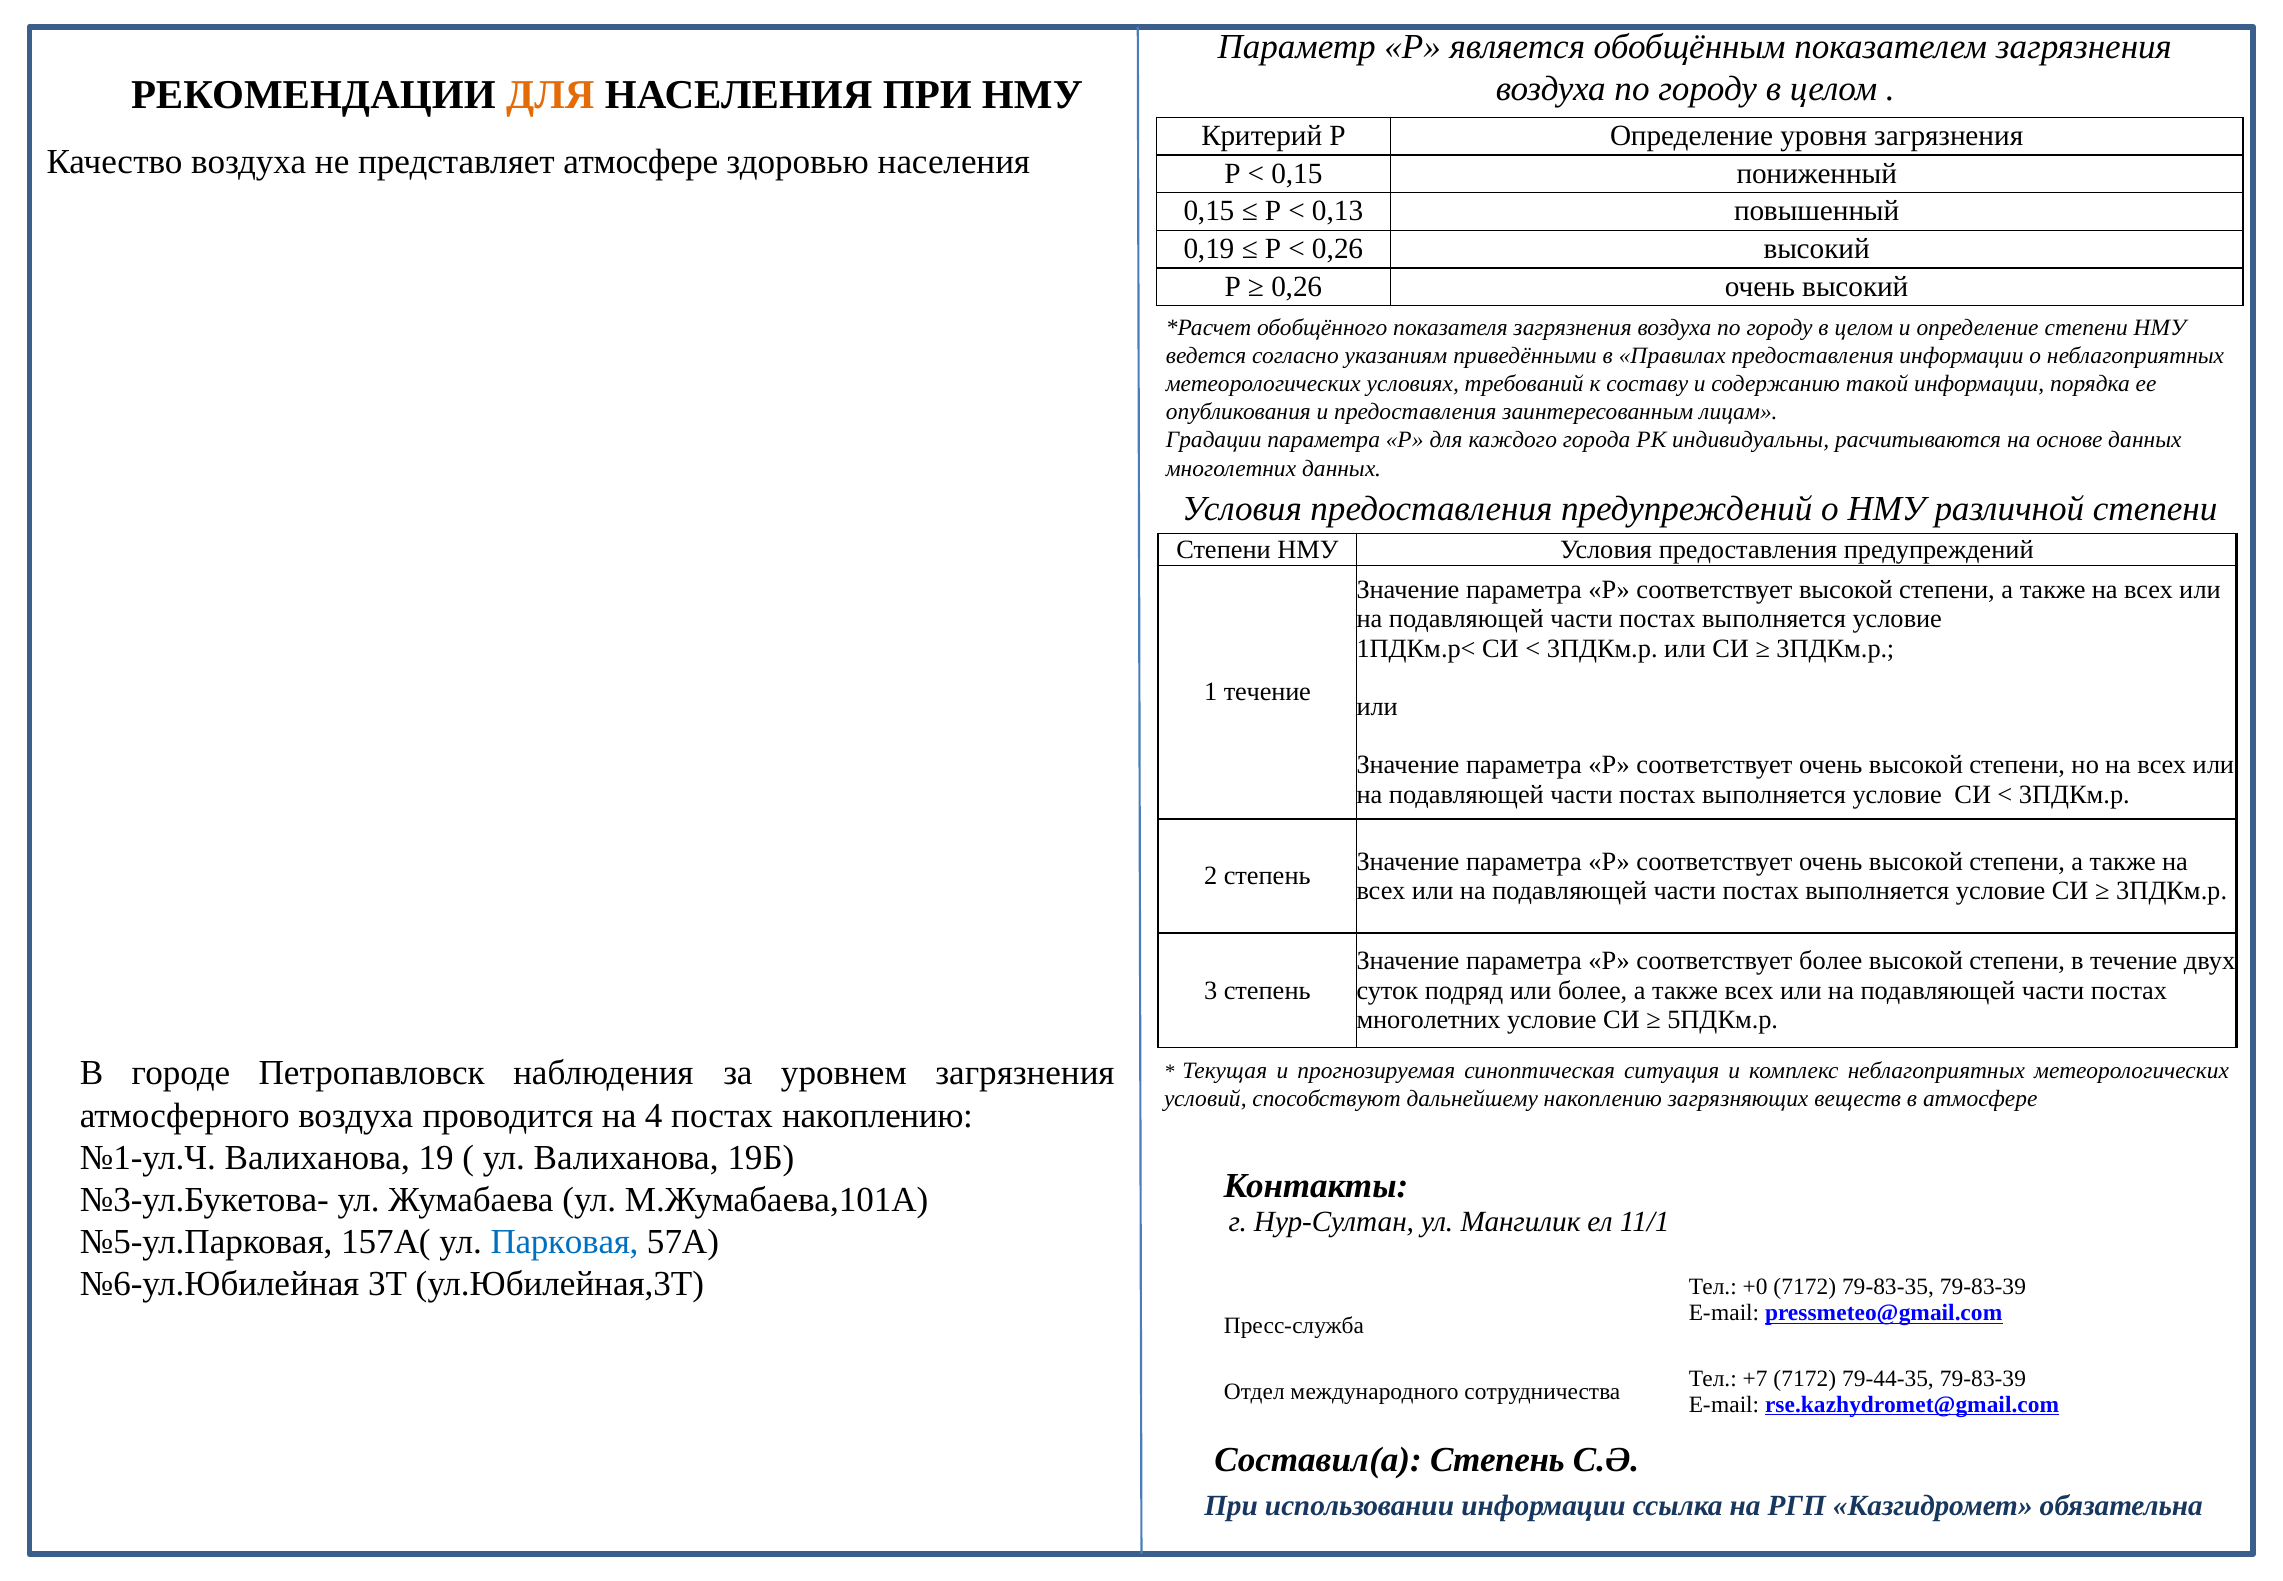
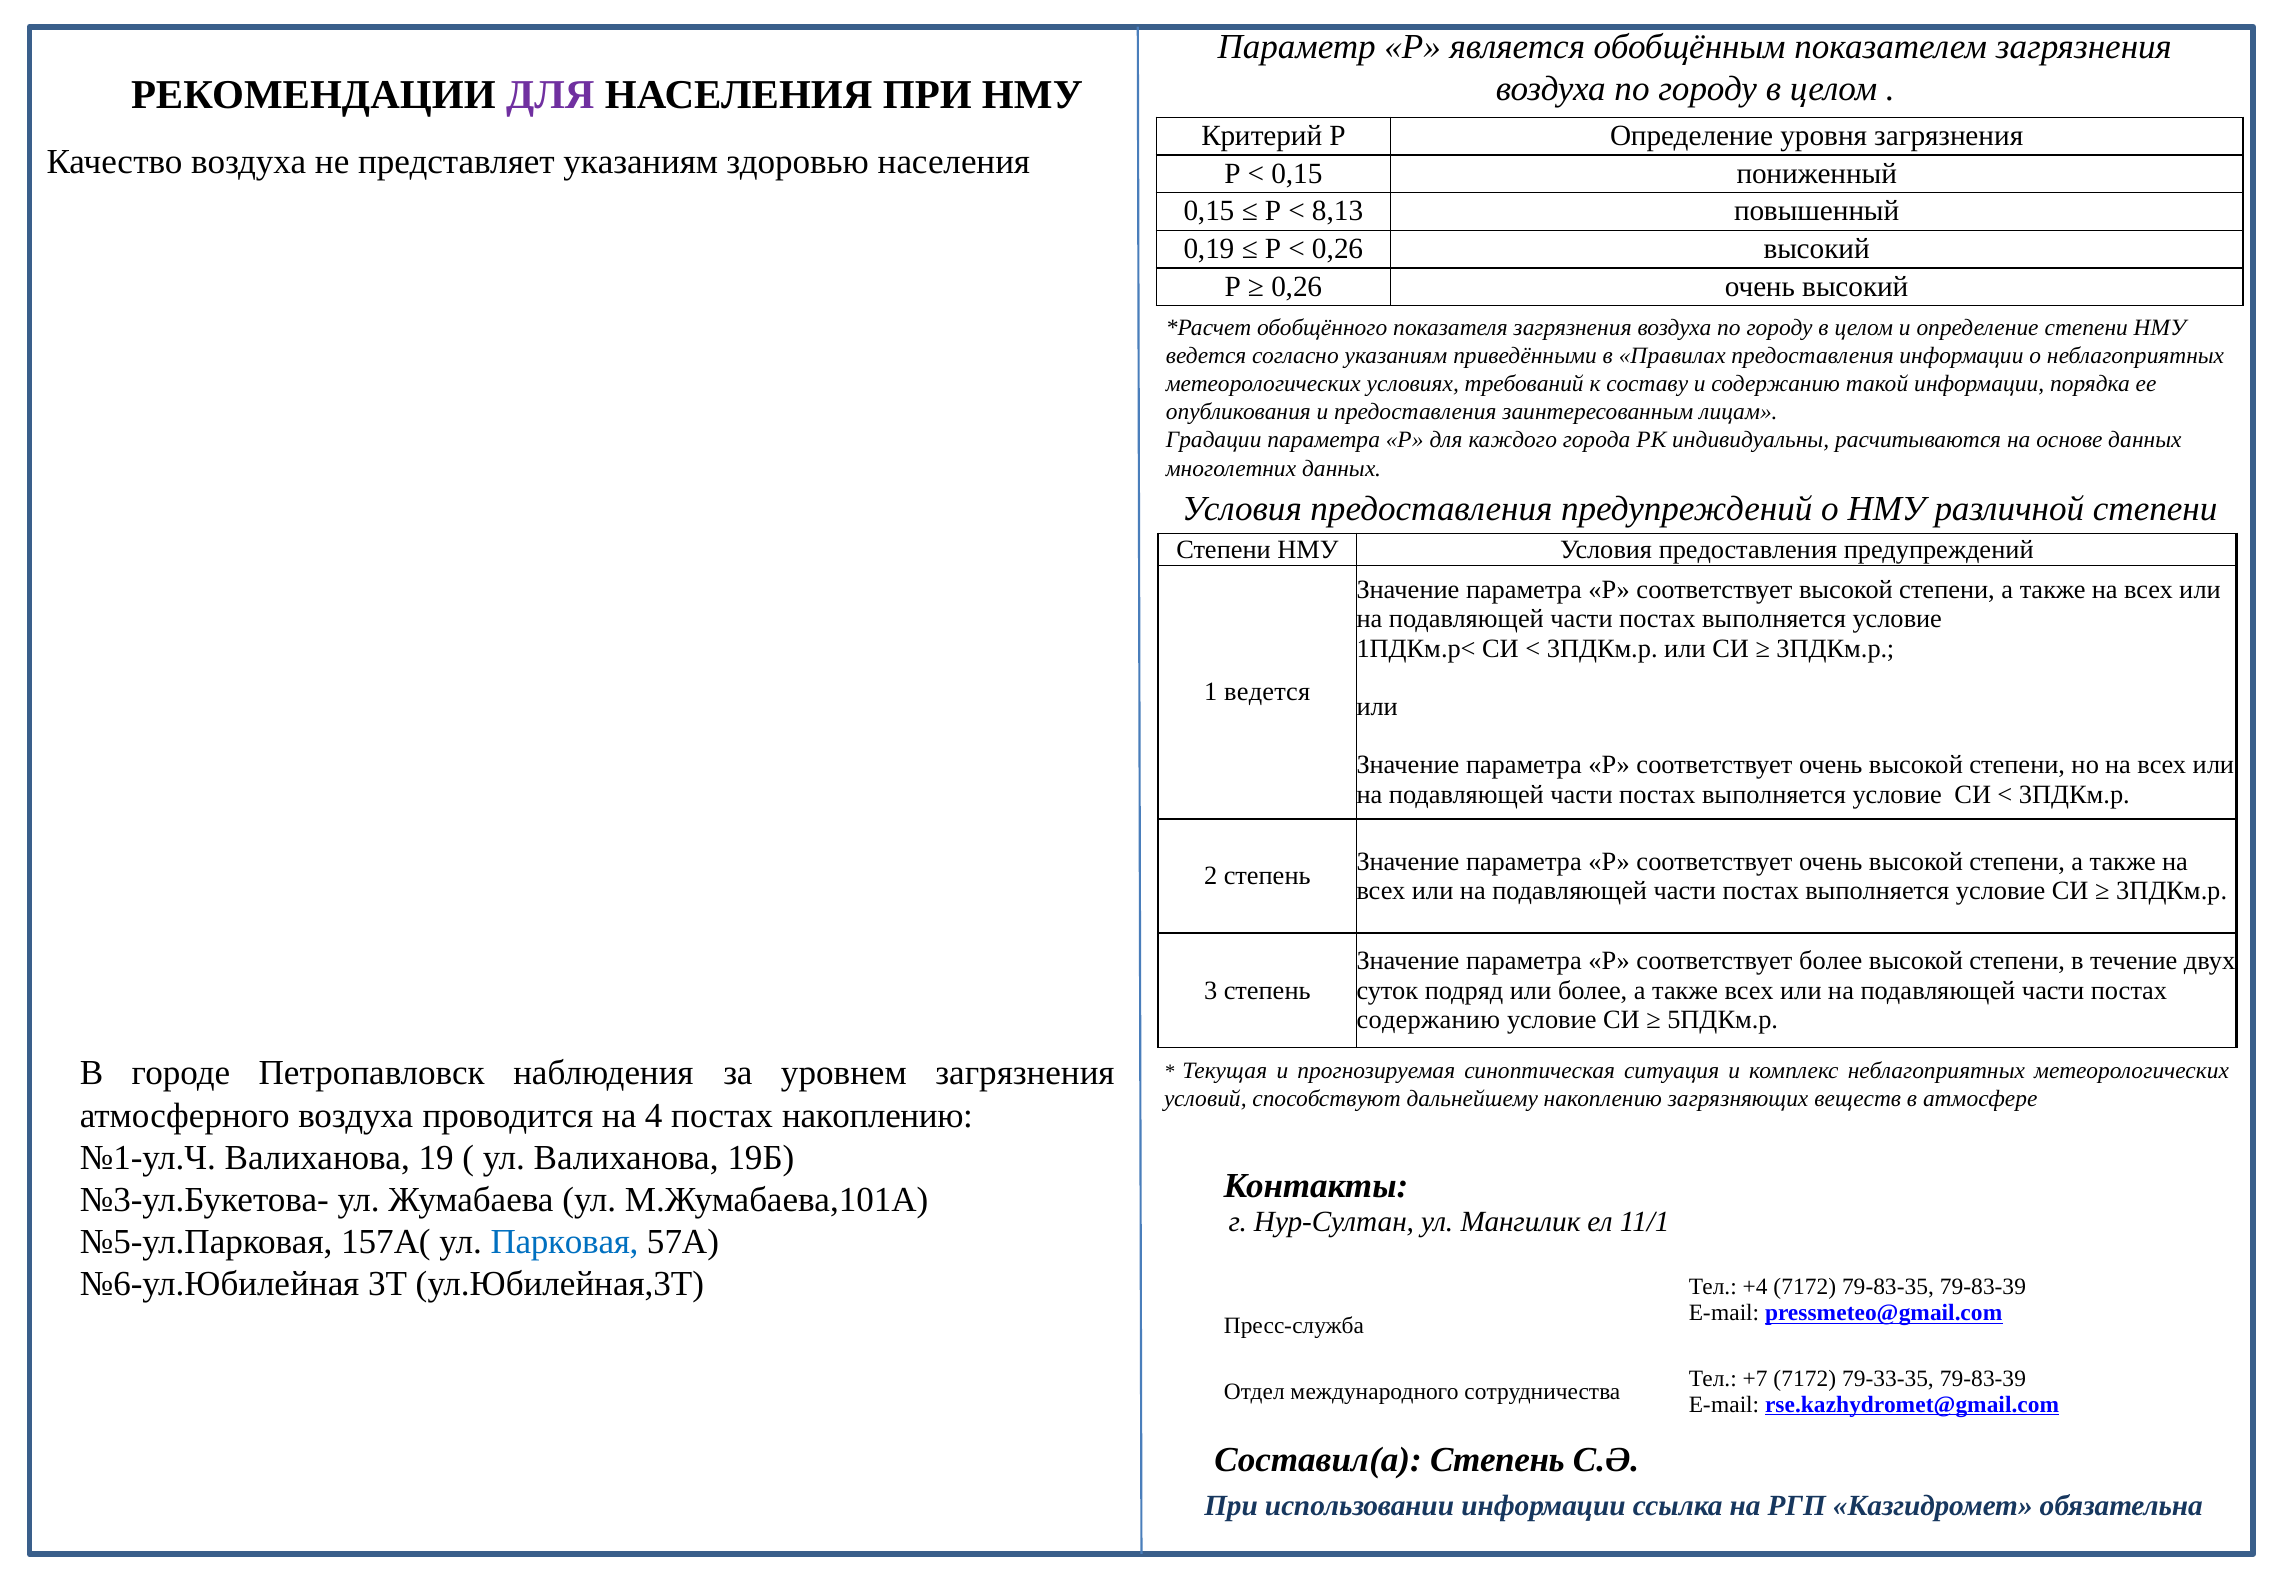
ДЛЯ at (550, 95) colour: orange -> purple
представляет атмосфере: атмосфере -> указаниям
0,13: 0,13 -> 8,13
1 течение: течение -> ведется
многолетних at (1429, 1019): многолетних -> содержанию
+0: +0 -> +4
79-44-35: 79-44-35 -> 79-33-35
